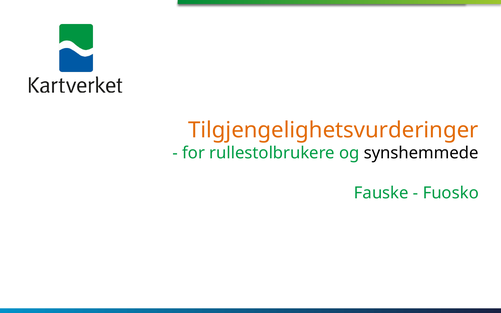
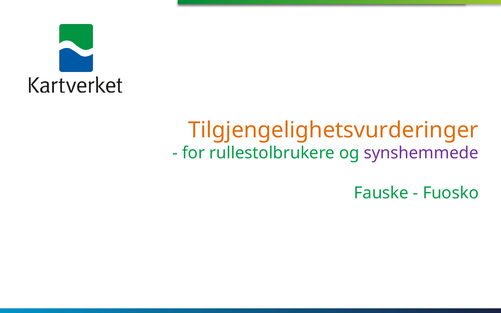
synshemmede colour: black -> purple
